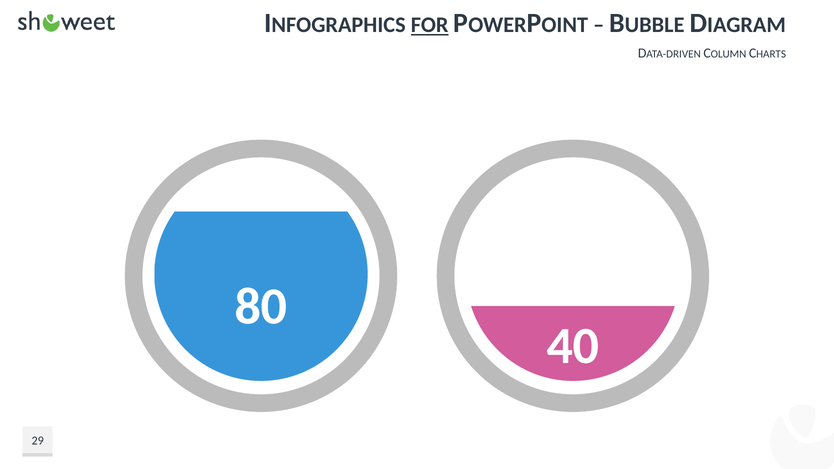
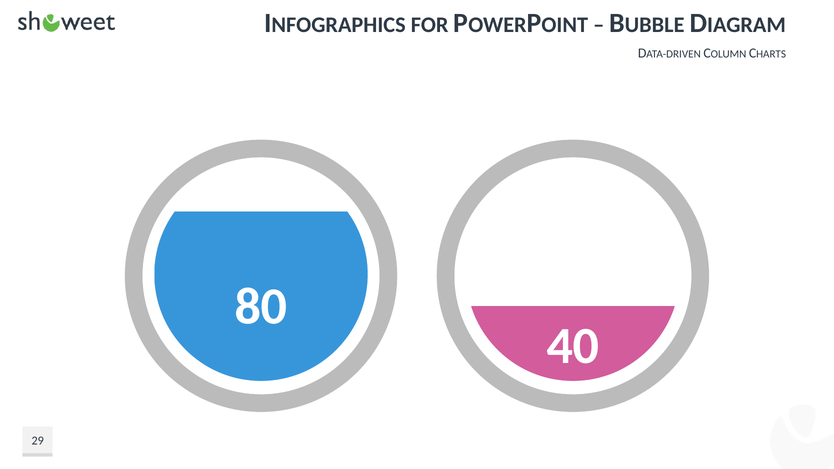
FOR underline: present -> none
